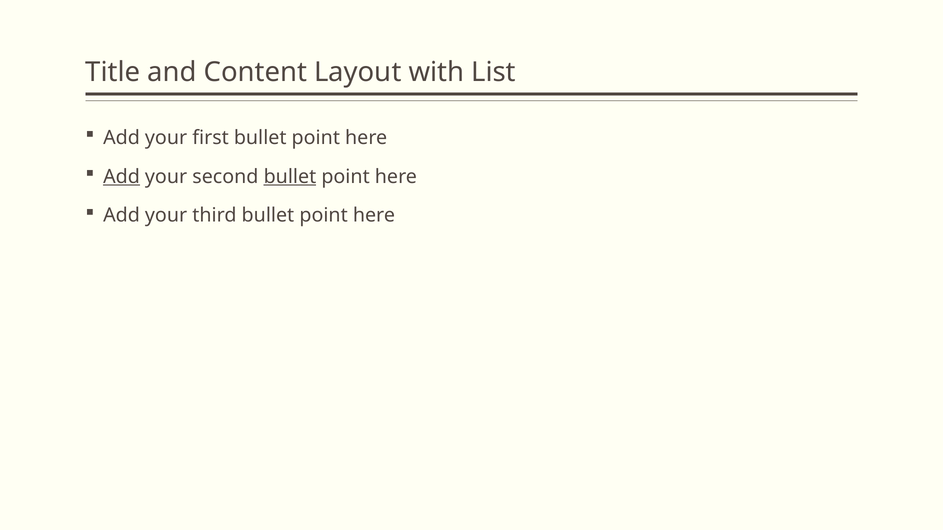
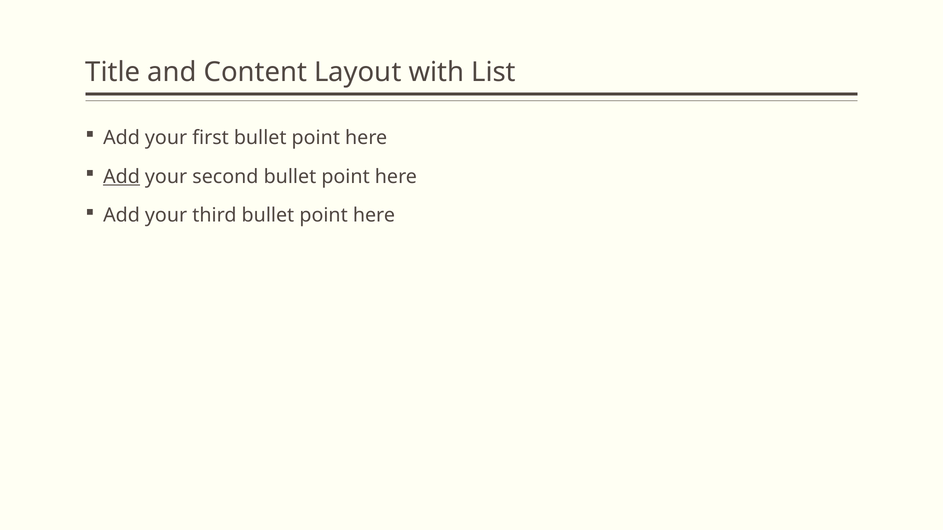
bullet at (290, 177) underline: present -> none
